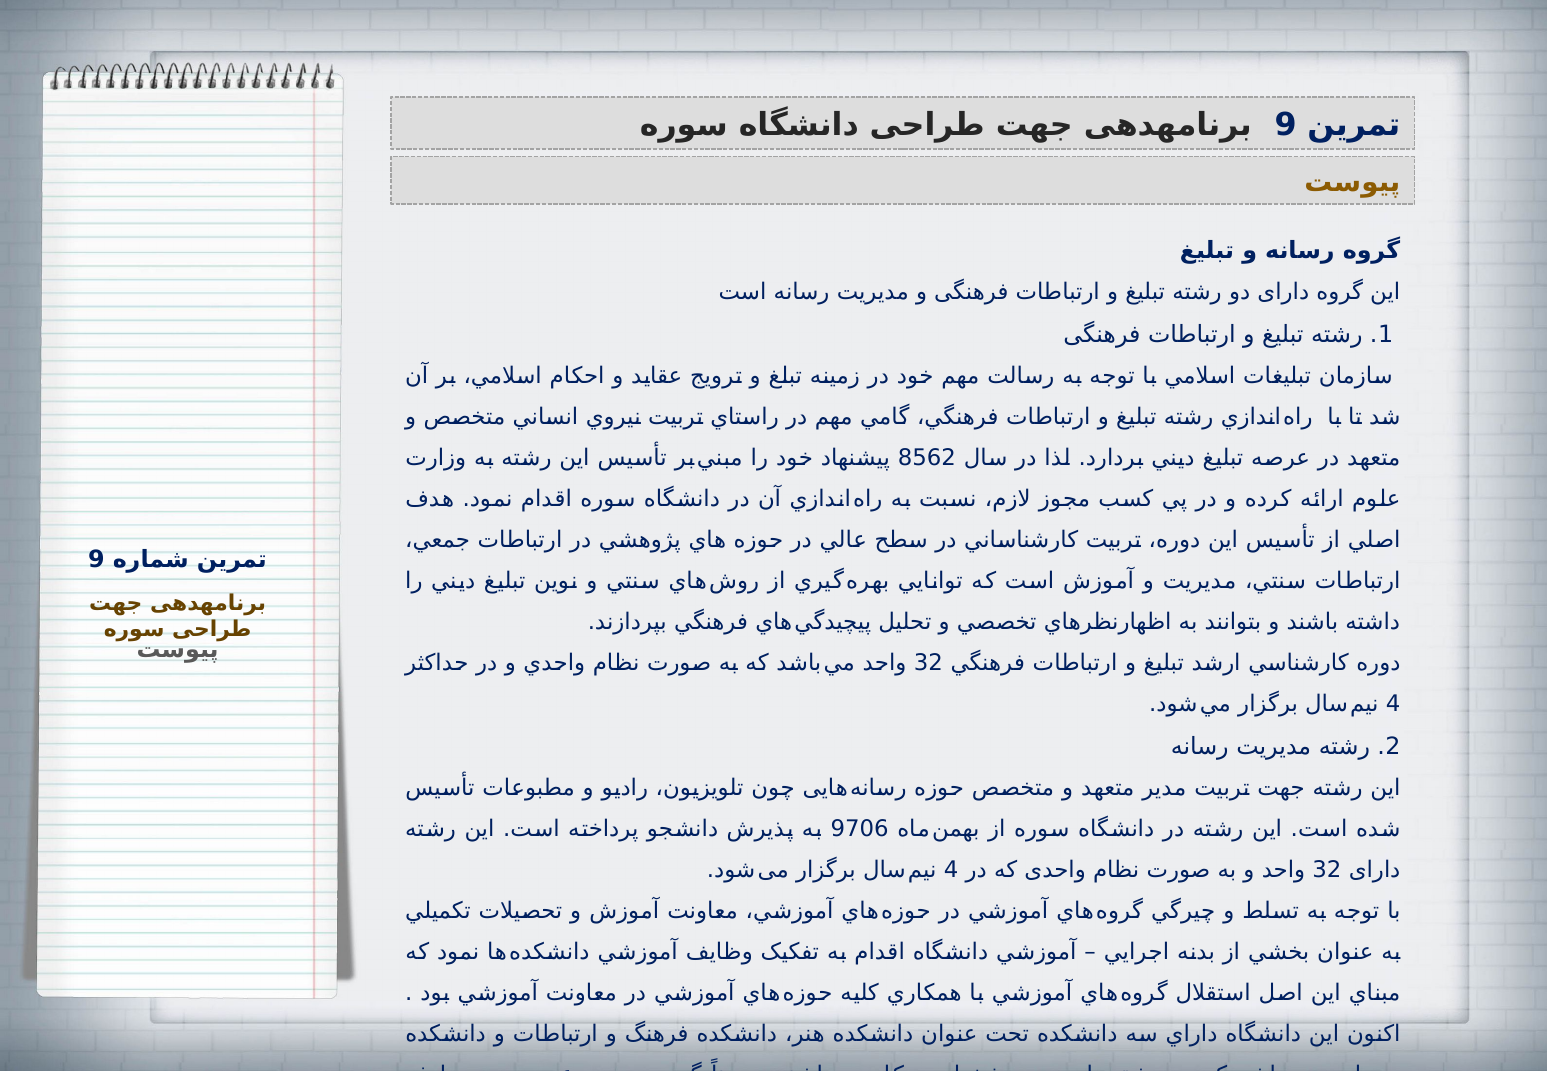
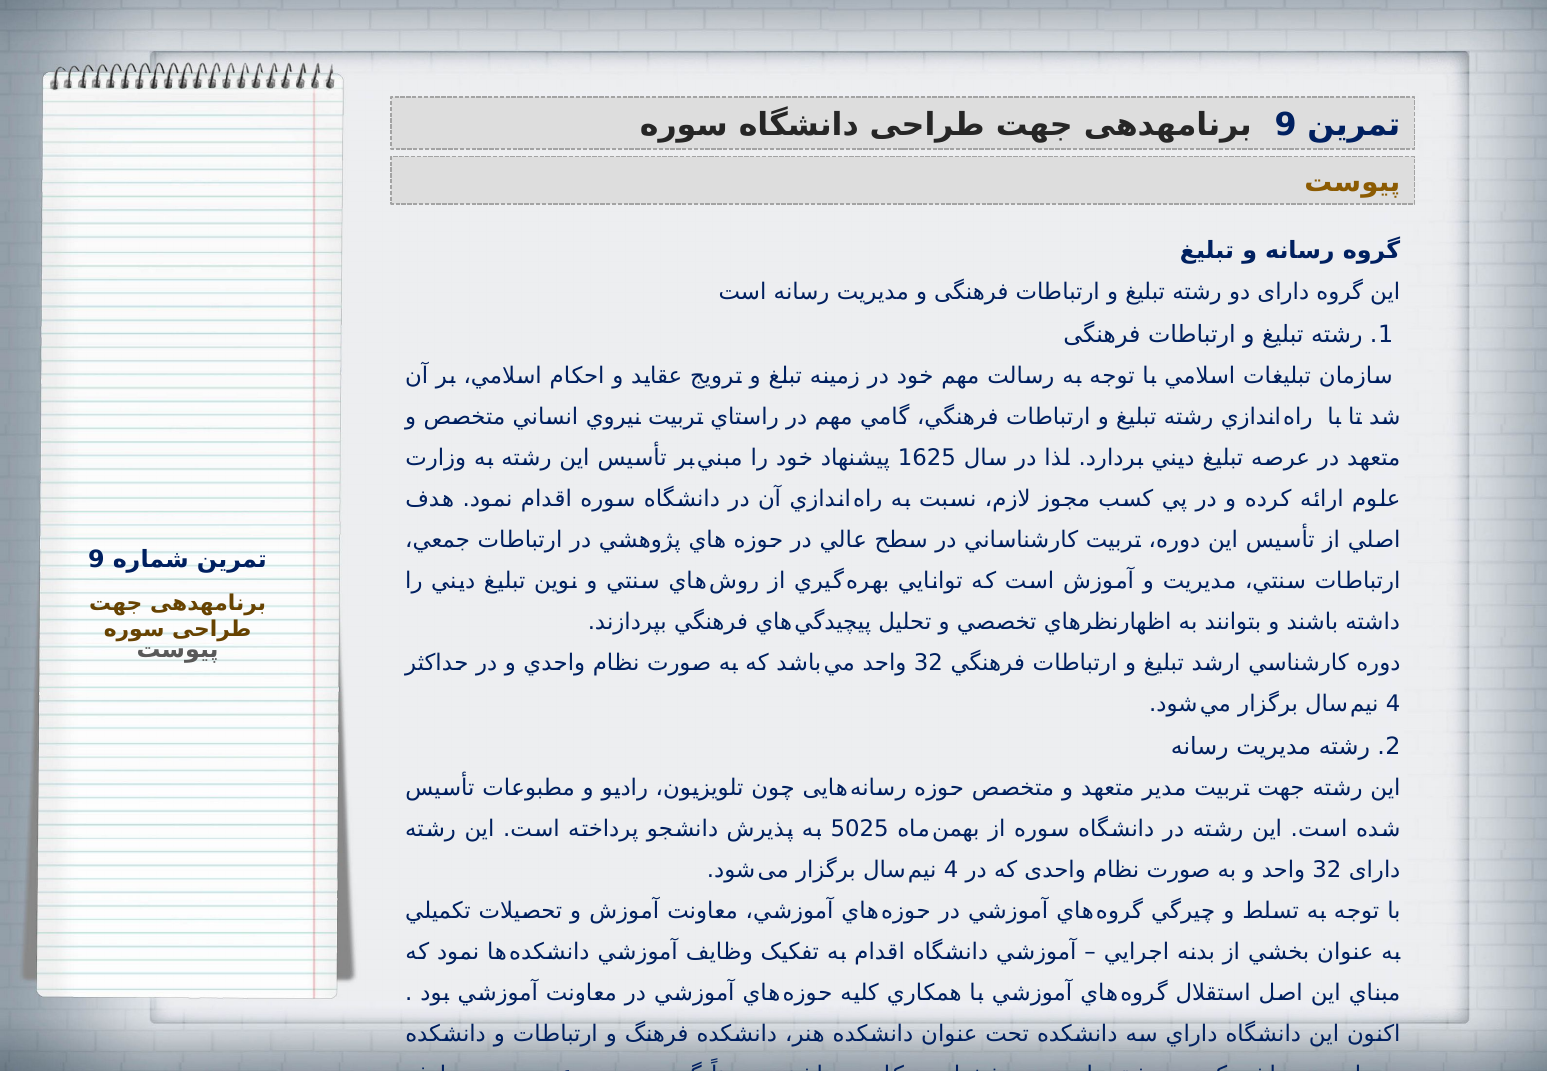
8562: 8562 -> 1625
9706: 9706 -> 5025
